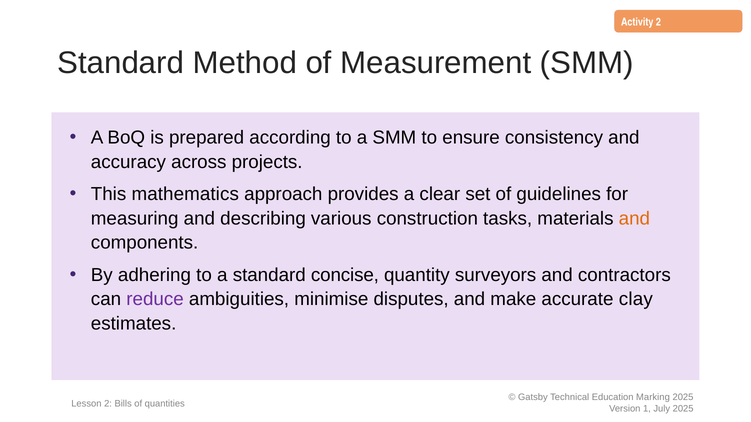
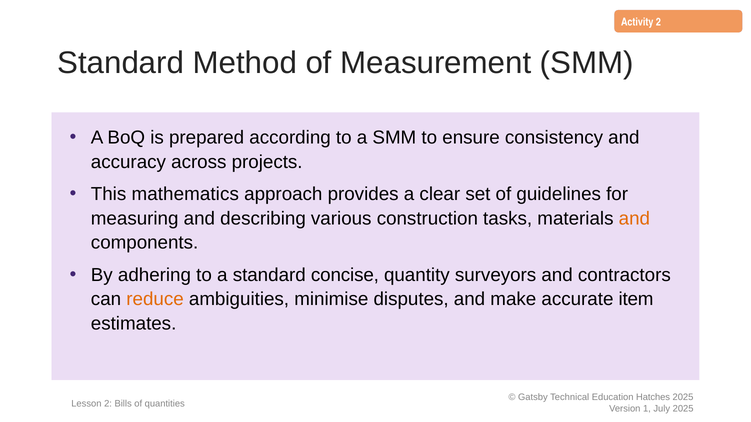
reduce colour: purple -> orange
clay: clay -> item
Marking: Marking -> Hatches
